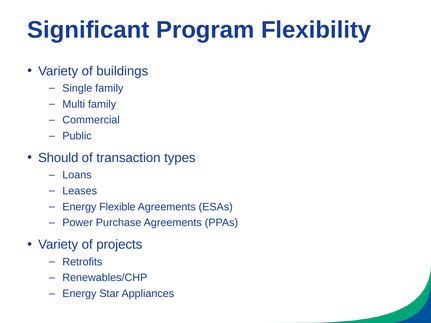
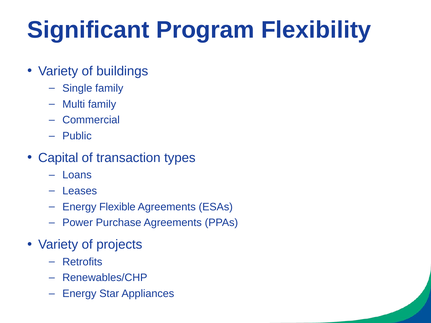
Should: Should -> Capital
